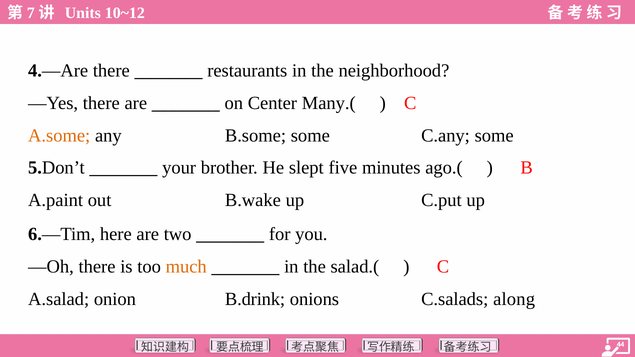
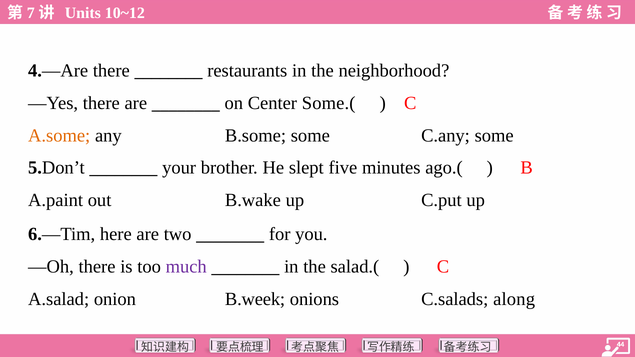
Many.(: Many.( -> Some.(
much colour: orange -> purple
B.drink: B.drink -> B.week
